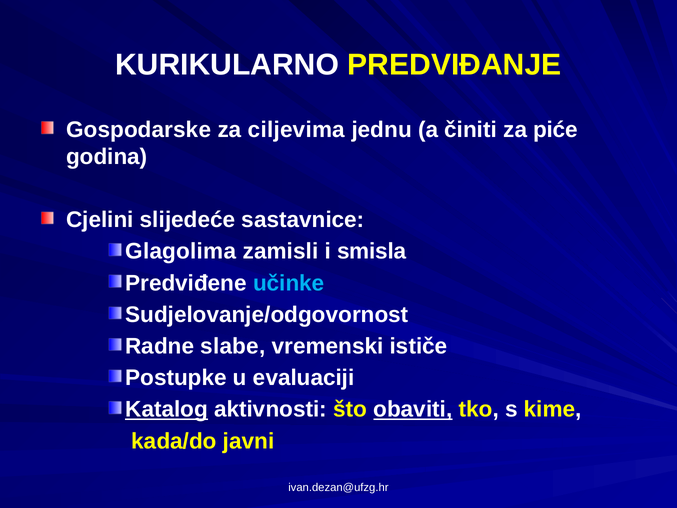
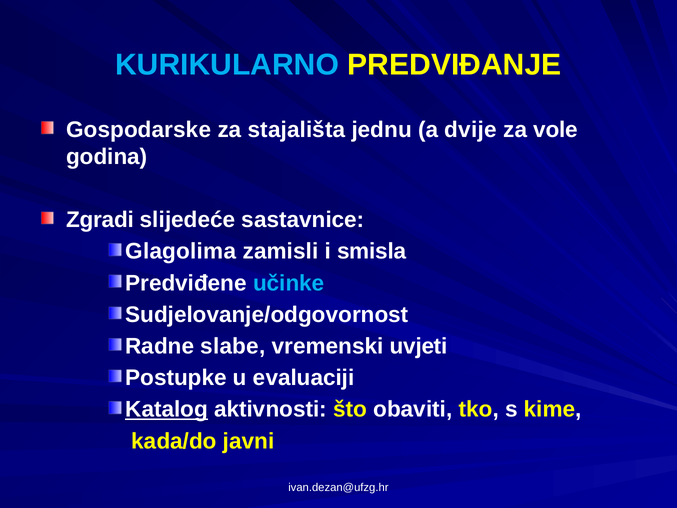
KURIKULARNO colour: white -> light blue
ciljevima: ciljevima -> stajališta
činiti: činiti -> dvije
piće: piće -> vole
Cjelini: Cjelini -> Zgradi
ističe: ističe -> uvjeti
obaviti underline: present -> none
